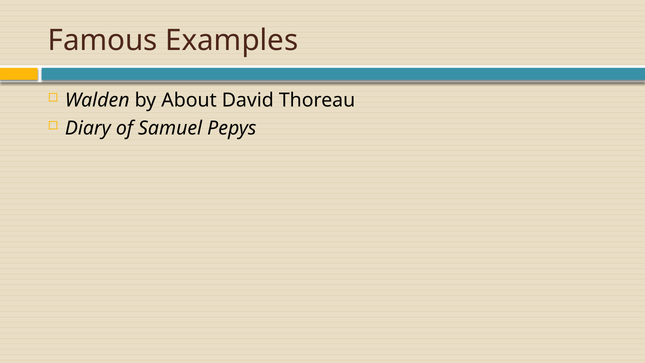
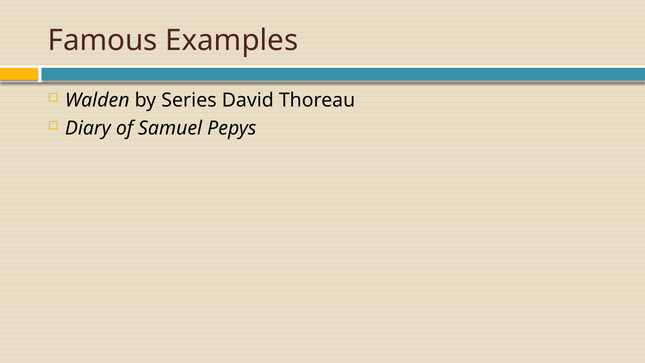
About: About -> Series
